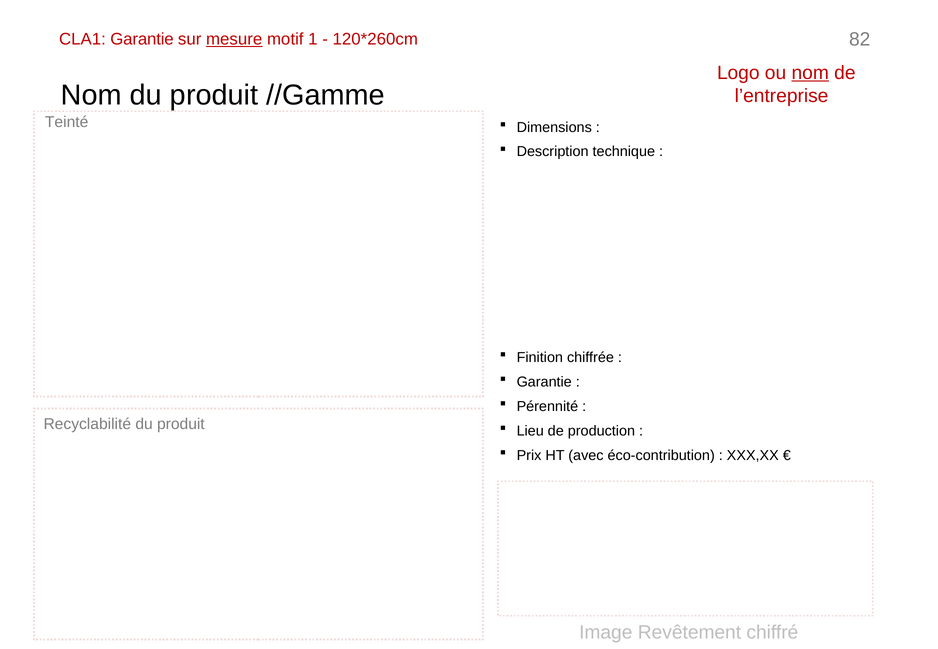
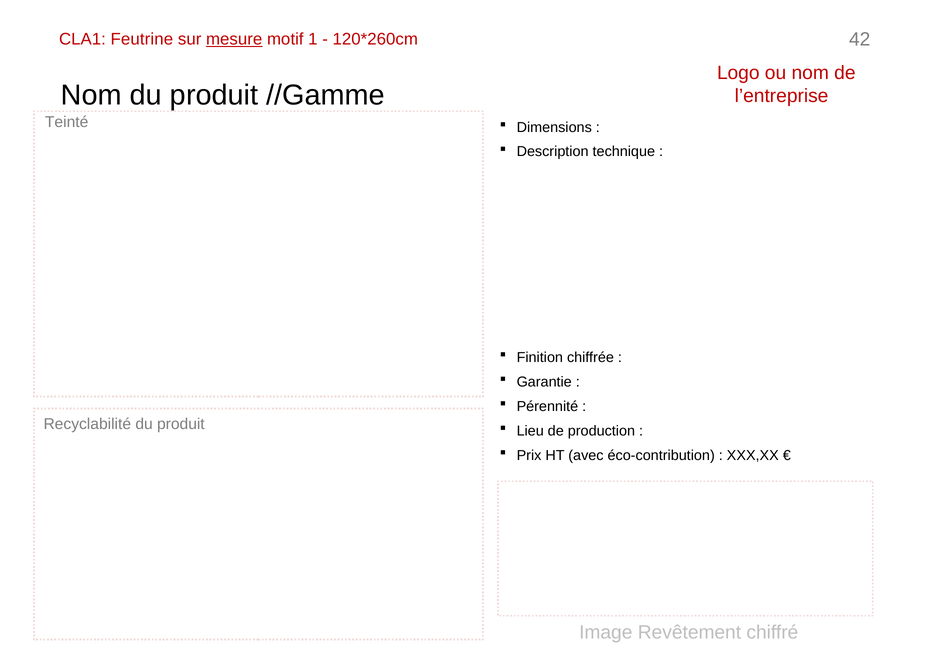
CLA1 Garantie: Garantie -> Feutrine
82: 82 -> 42
nom at (810, 73) underline: present -> none
